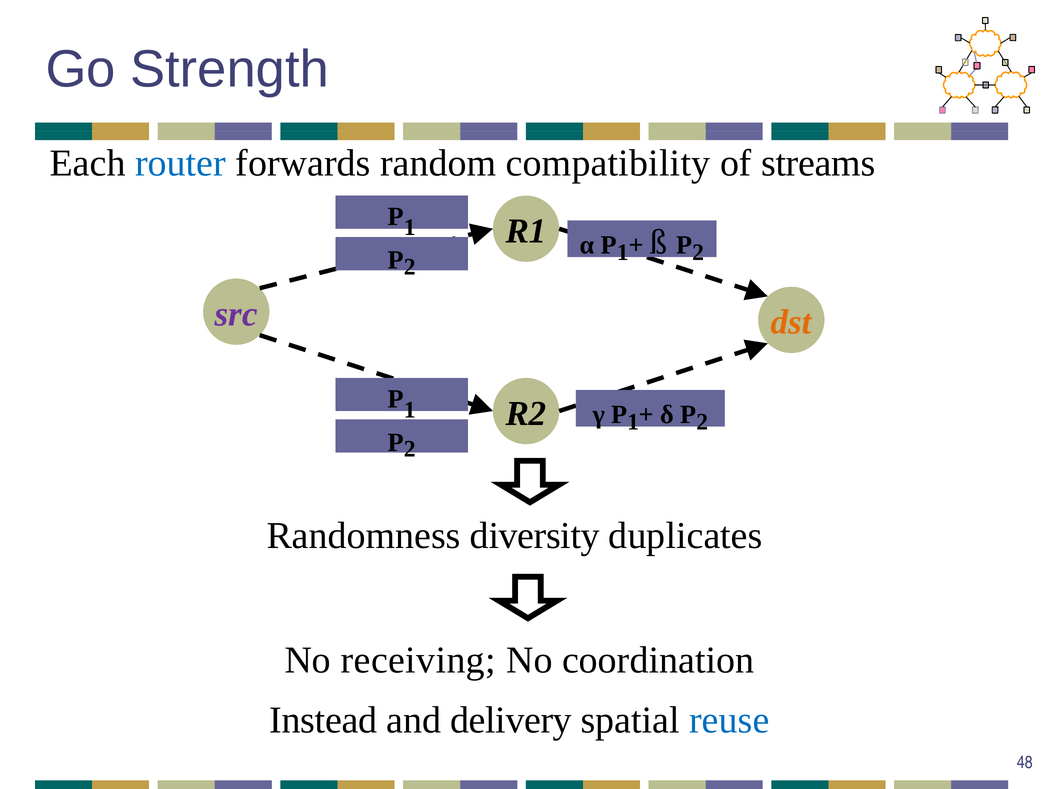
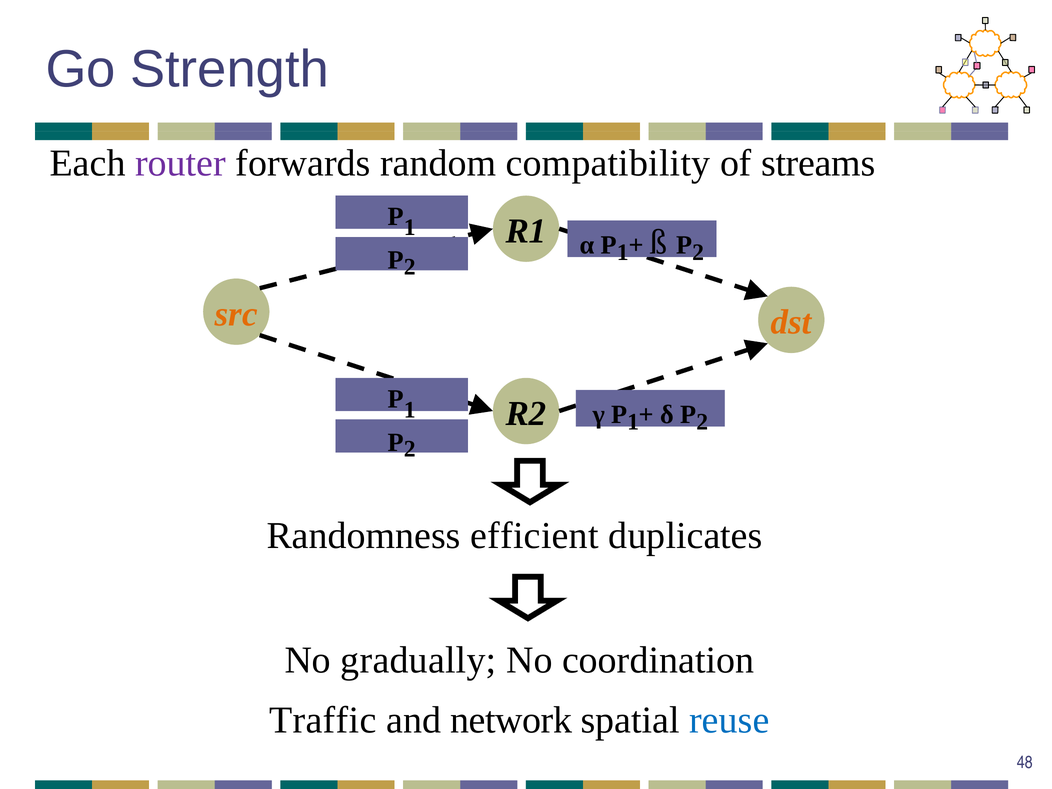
router colour: blue -> purple
src colour: purple -> orange
diversity: diversity -> efficient
receiving: receiving -> gradually
Instead: Instead -> Traffic
delivery: delivery -> network
